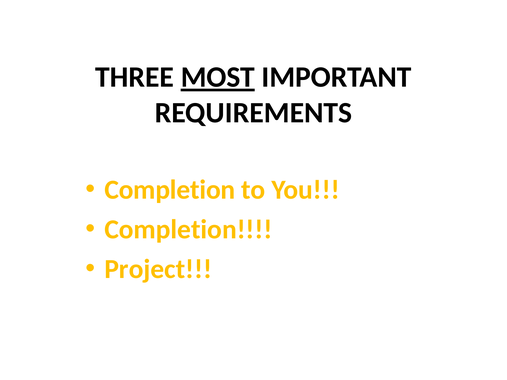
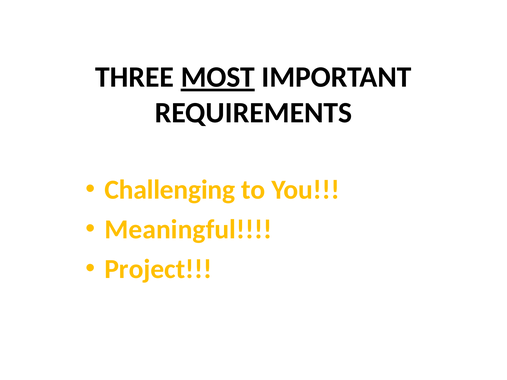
Completion at (170, 190): Completion -> Challenging
Completion at (188, 230): Completion -> Meaningful
